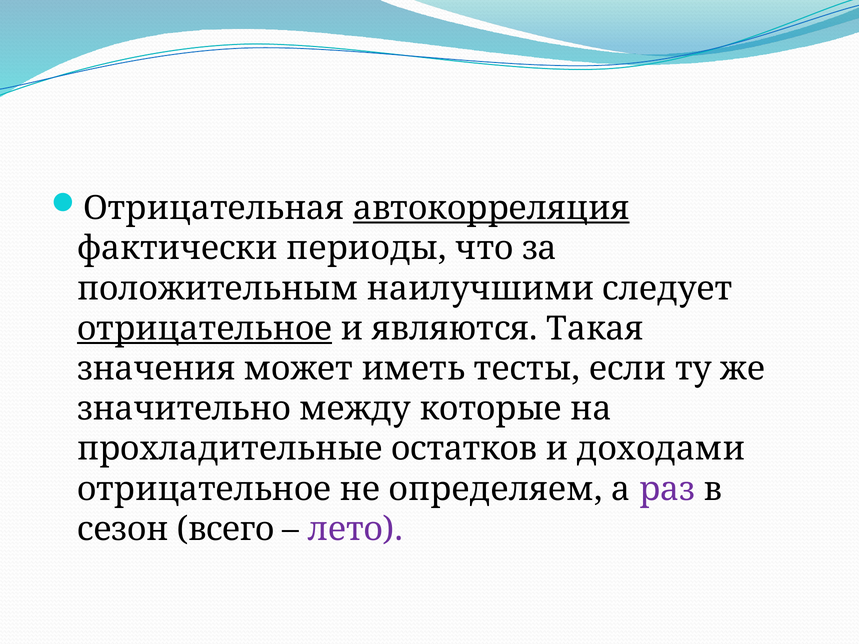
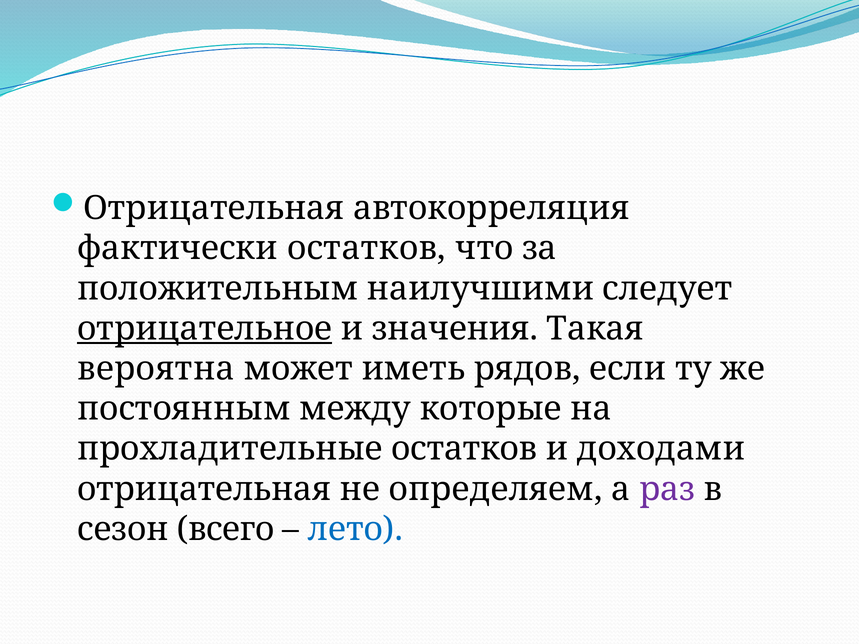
автокорреляция underline: present -> none
фактически периоды: периоды -> остатков
являются: являются -> значения
значения: значения -> вероятна
тесты: тесты -> рядов
значительно: значительно -> постоянным
отрицательное at (204, 489): отрицательное -> отрицательная
лето colour: purple -> blue
